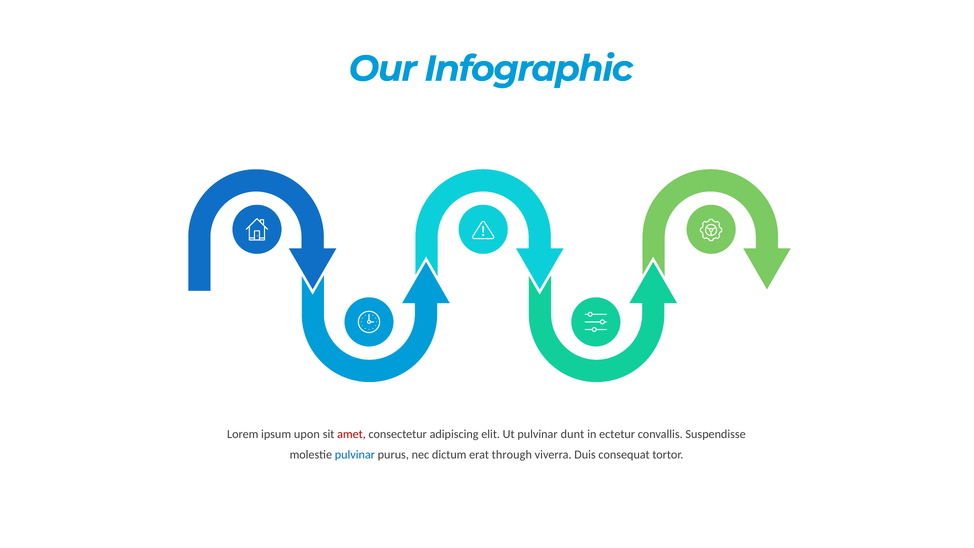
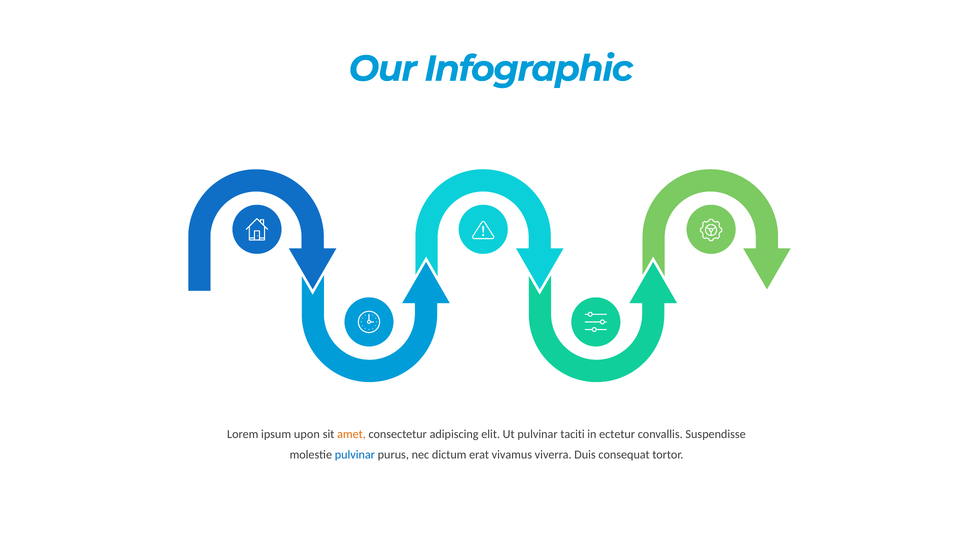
amet colour: red -> orange
dunt: dunt -> taciti
through: through -> vivamus
